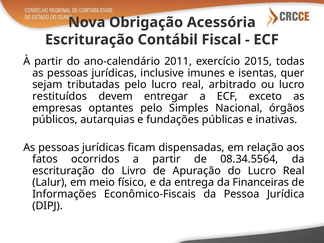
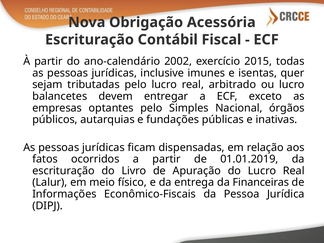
2011: 2011 -> 2002
restituídos: restituídos -> balancetes
08.34.5564: 08.34.5564 -> 01.01.2019
